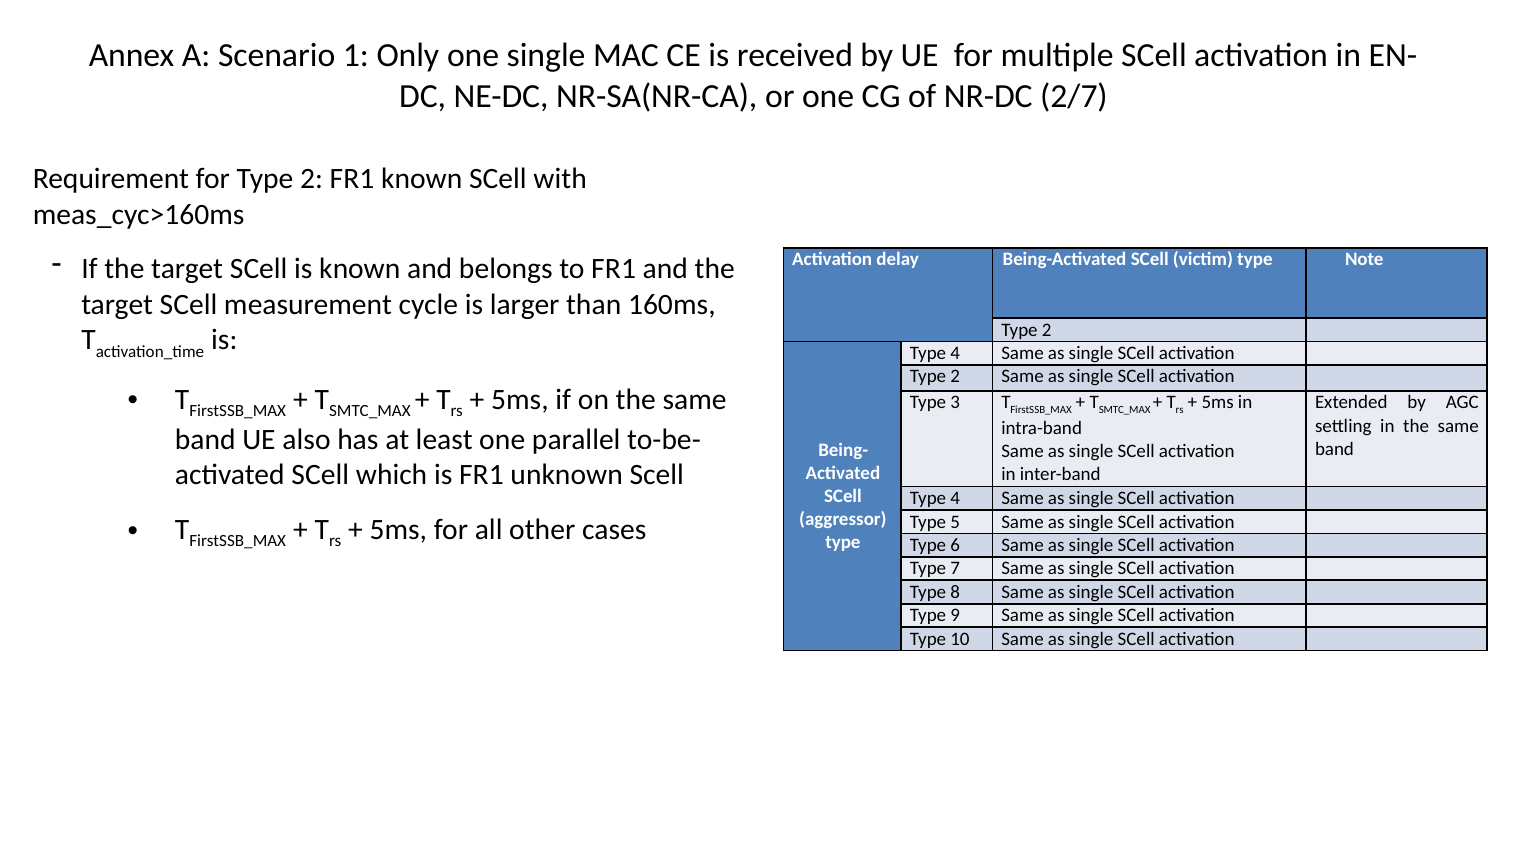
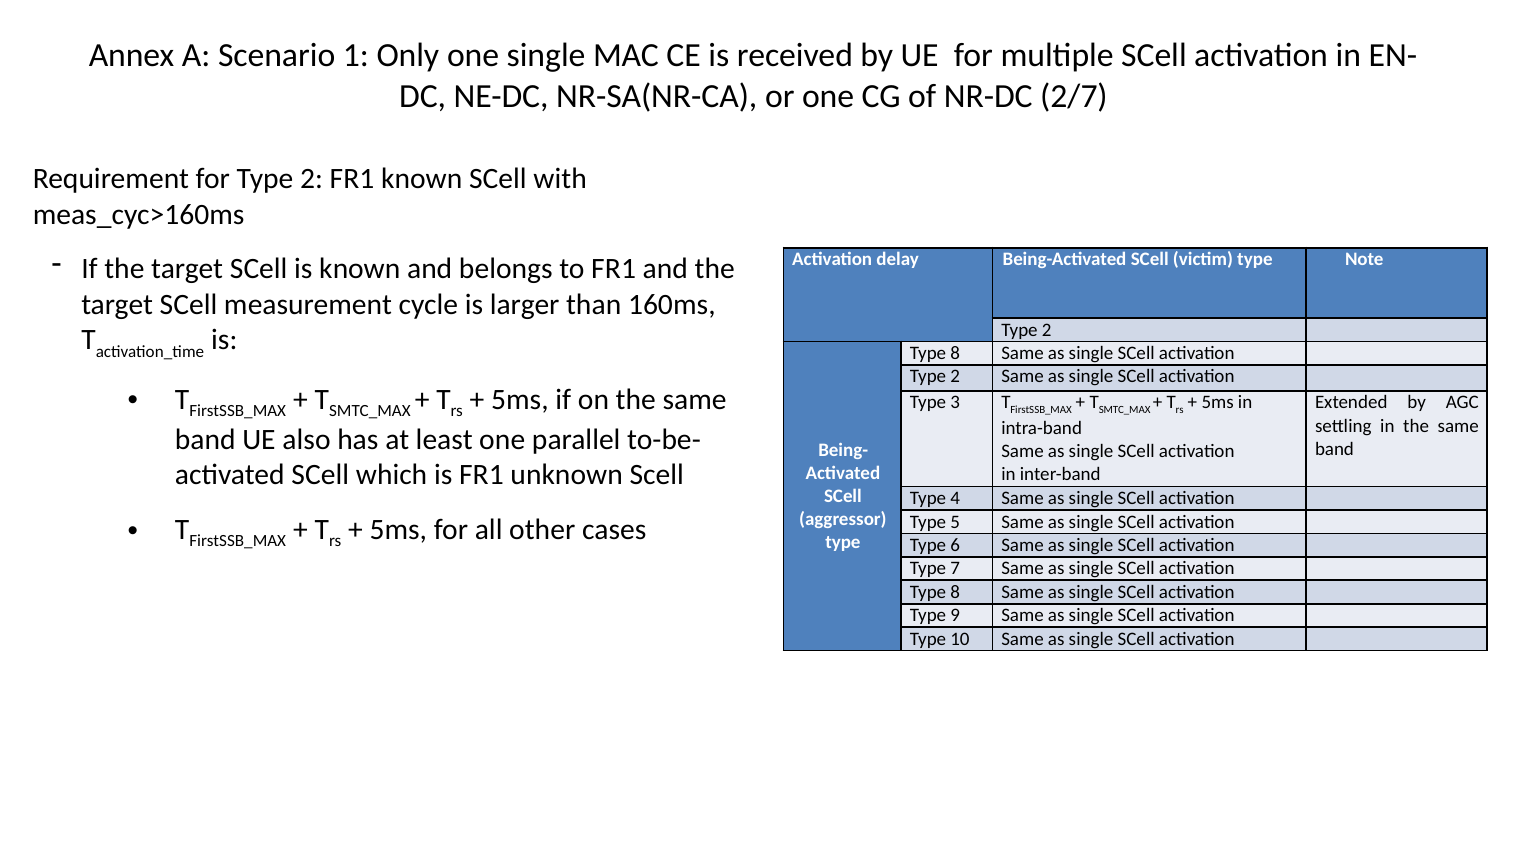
4 at (955, 353): 4 -> 8
